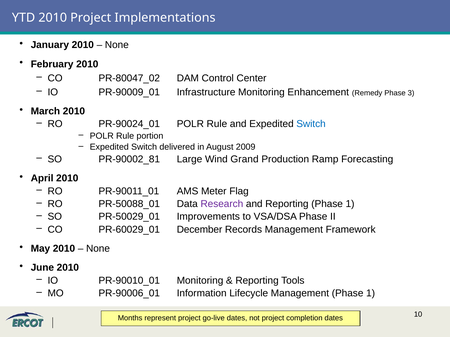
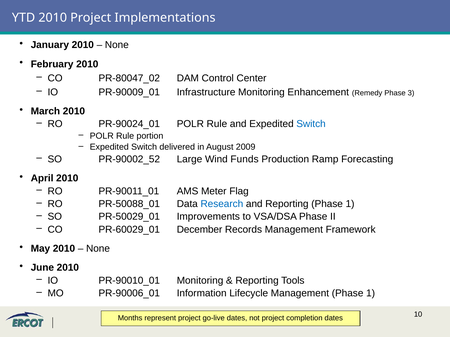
PR-90002_81: PR-90002_81 -> PR-90002_52
Grand: Grand -> Funds
Research colour: purple -> blue
